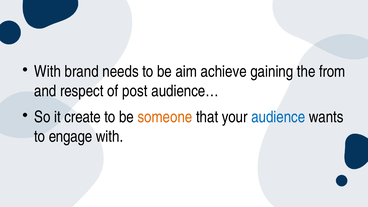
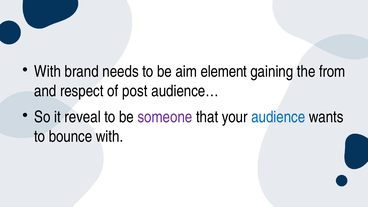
achieve: achieve -> element
create: create -> reveal
someone colour: orange -> purple
engage: engage -> bounce
